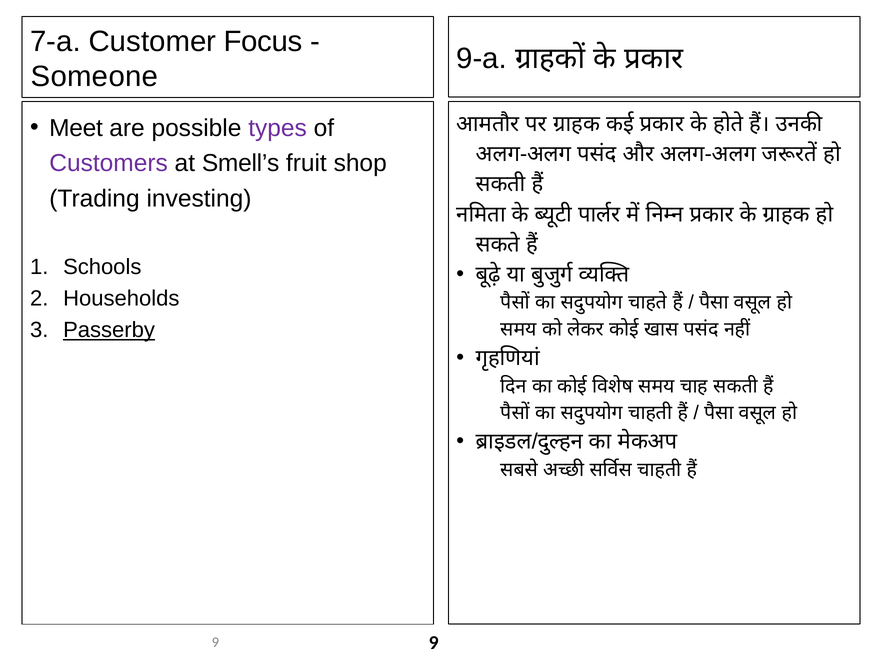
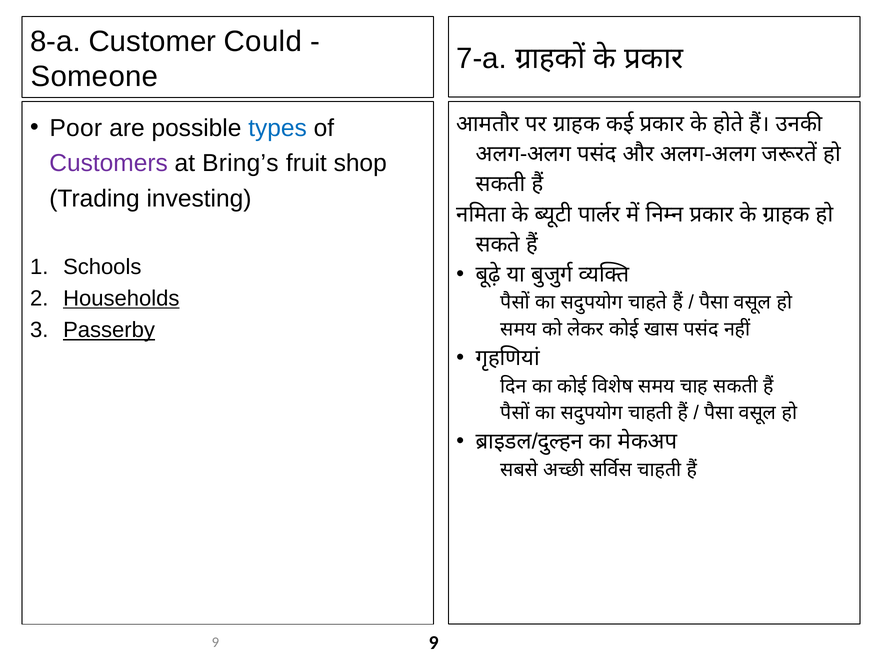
7-a: 7-a -> 8-a
Focus: Focus -> Could
9-a: 9-a -> 7-a
Meet: Meet -> Poor
types colour: purple -> blue
Smell’s: Smell’s -> Bring’s
Households underline: none -> present
